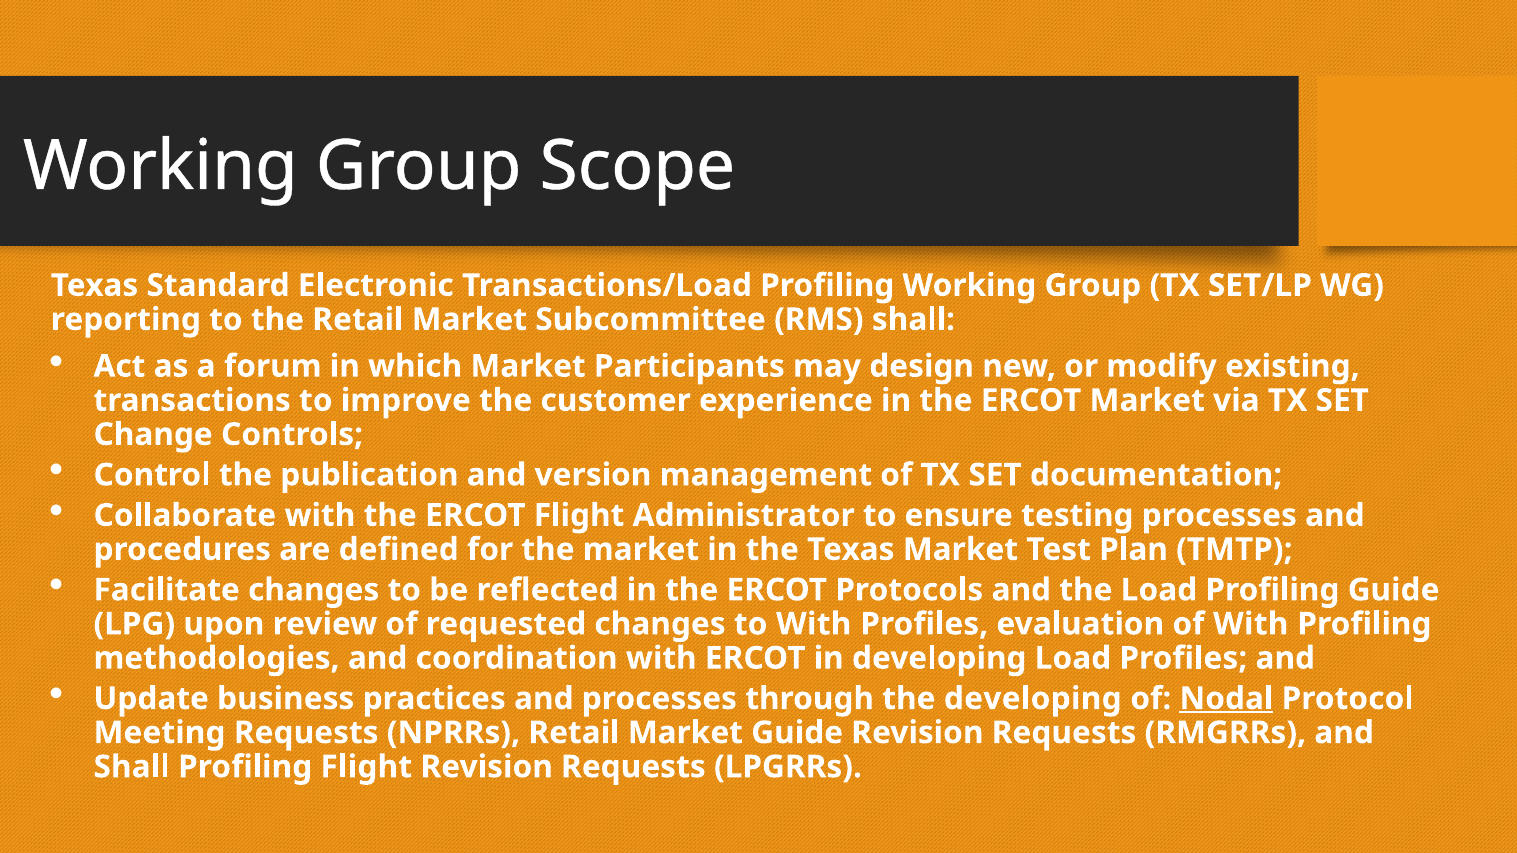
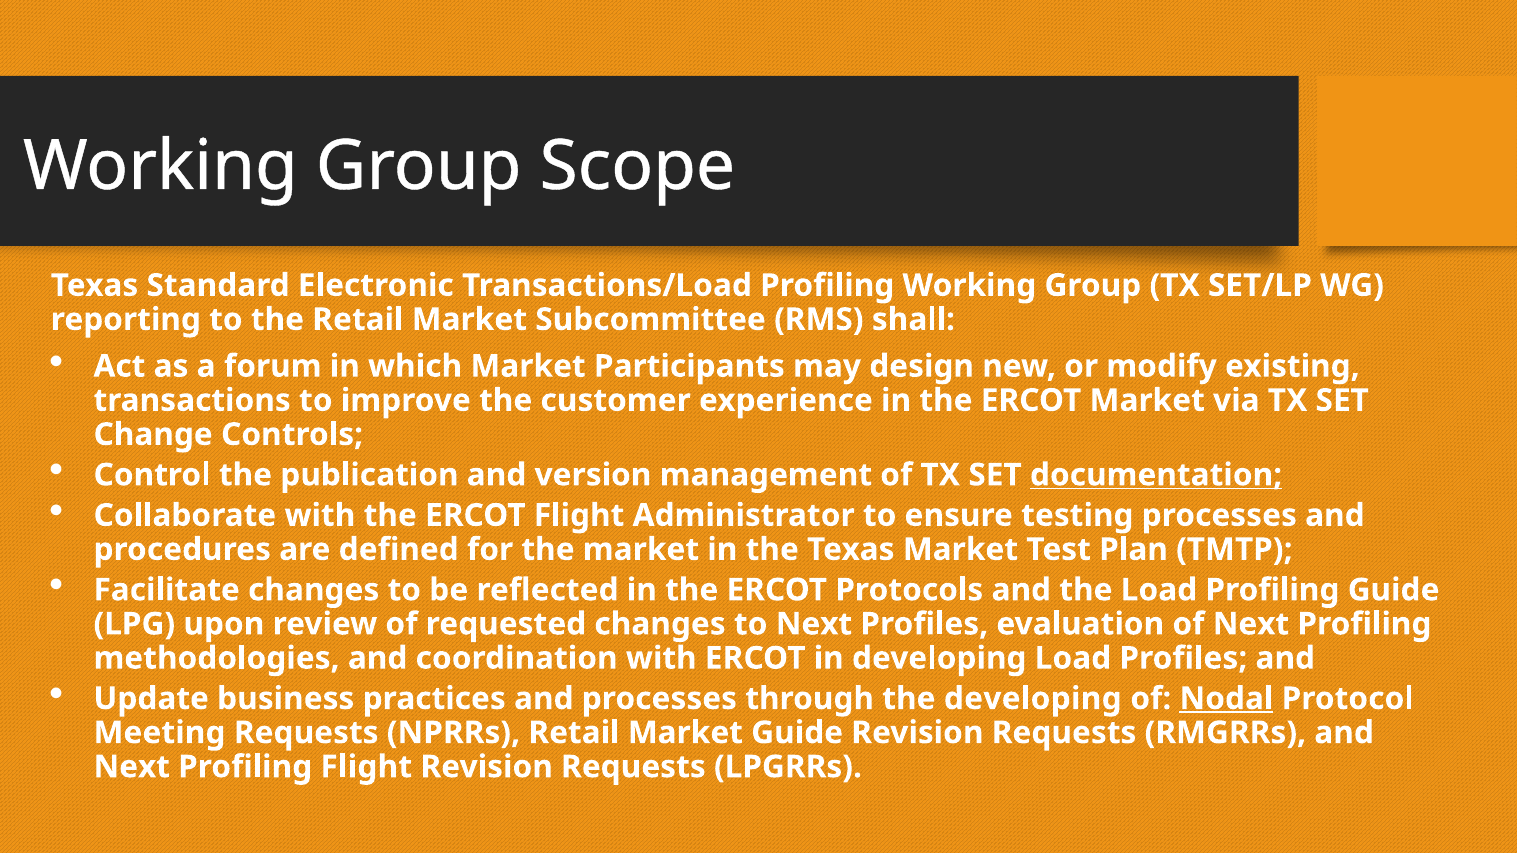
documentation underline: none -> present
to With: With -> Next
of With: With -> Next
Shall at (132, 767): Shall -> Next
